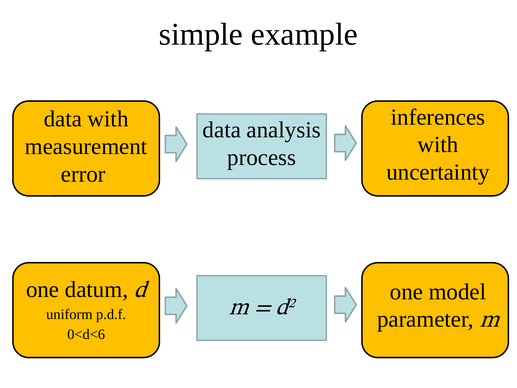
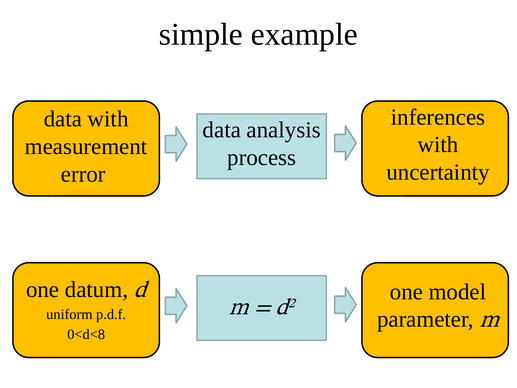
0<d<6: 0<d<6 -> 0<d<8
